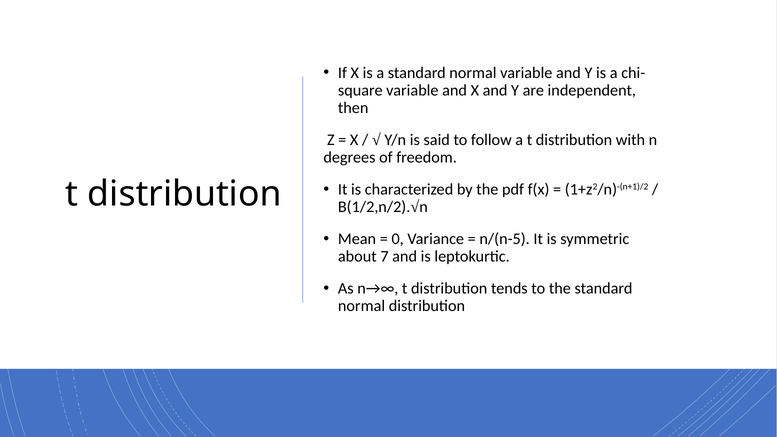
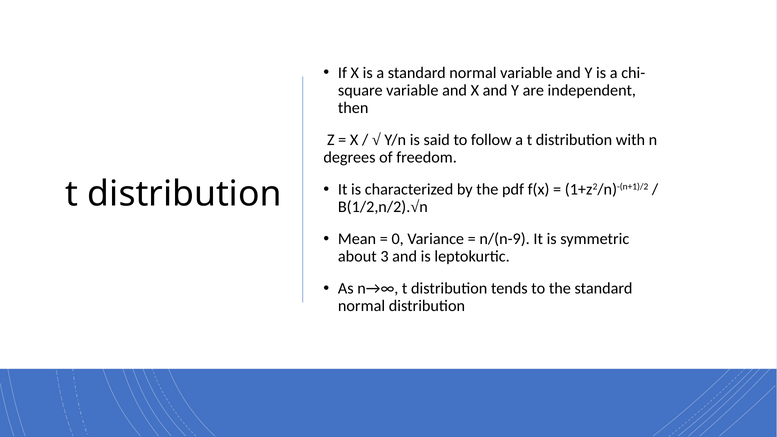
n/(n-5: n/(n-5 -> n/(n-9
7: 7 -> 3
